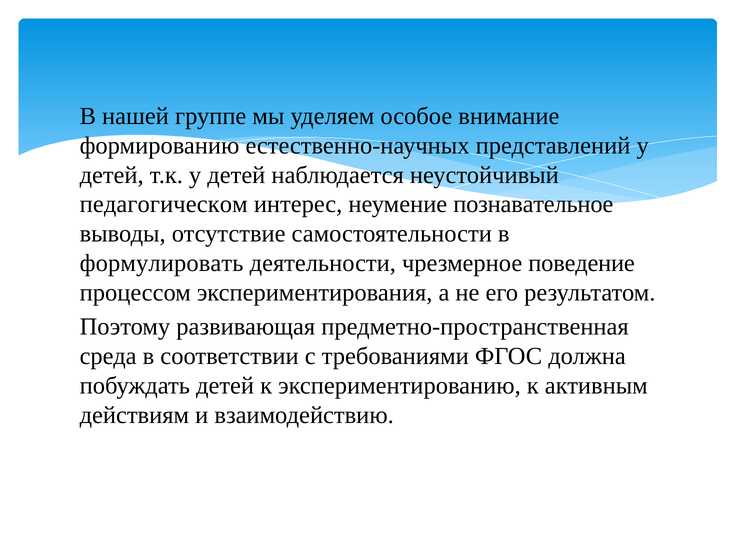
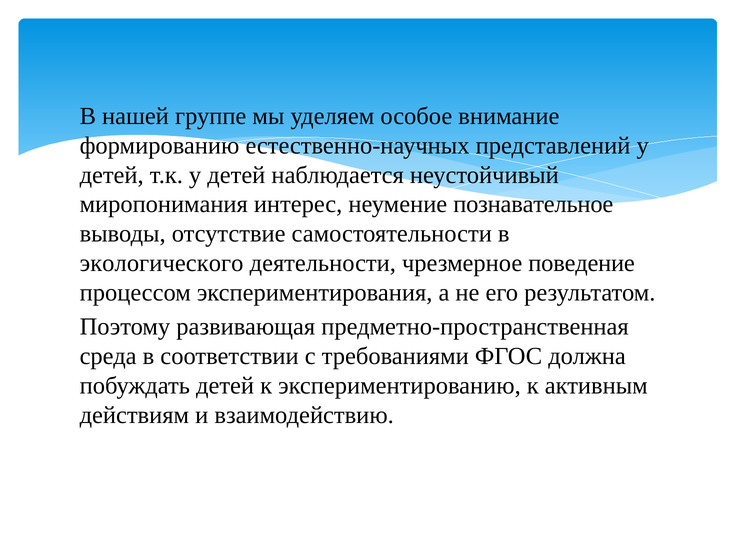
педагогическом: педагогическом -> миропонимания
формулировать: формулировать -> экологического
